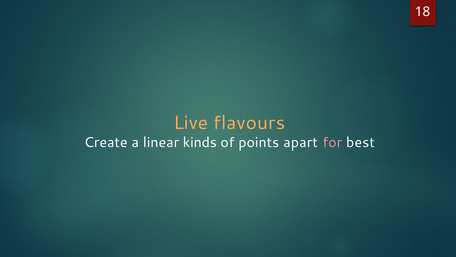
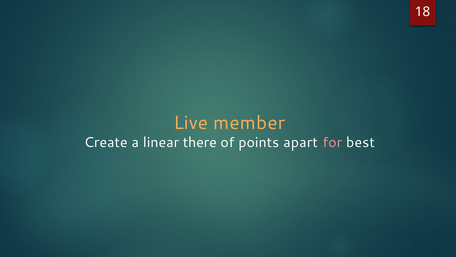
flavours: flavours -> member
kinds: kinds -> there
